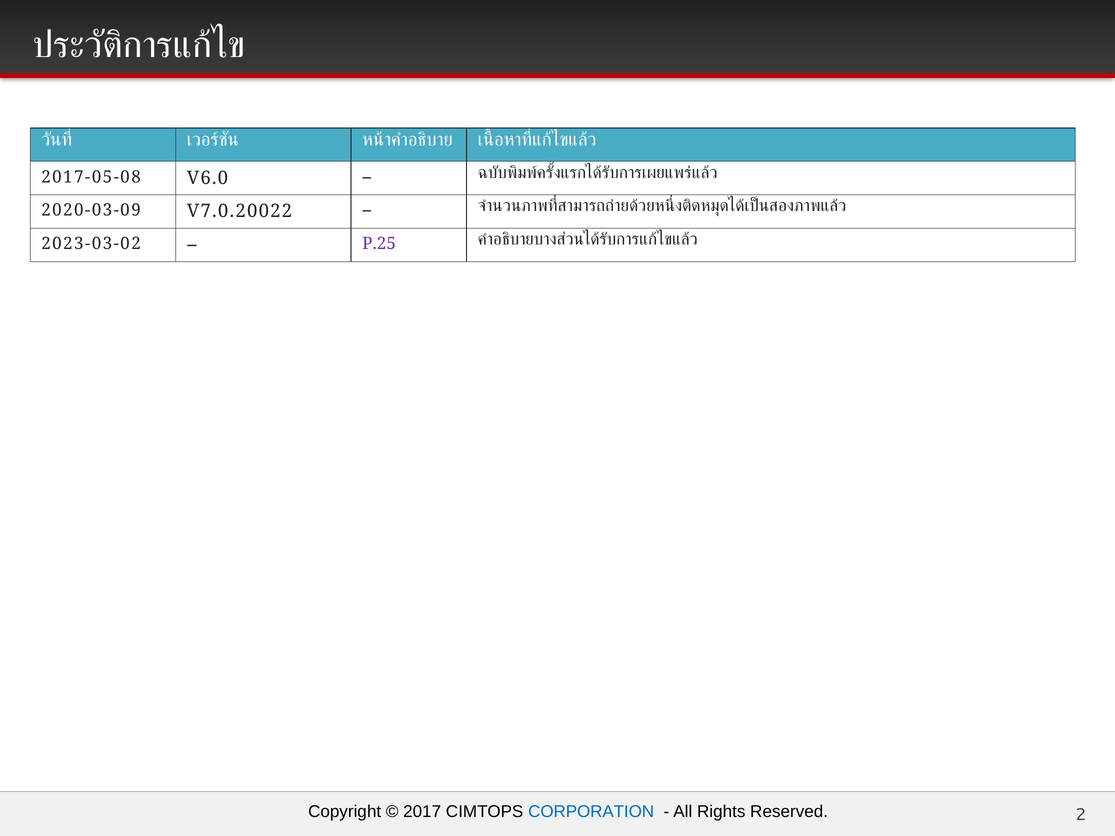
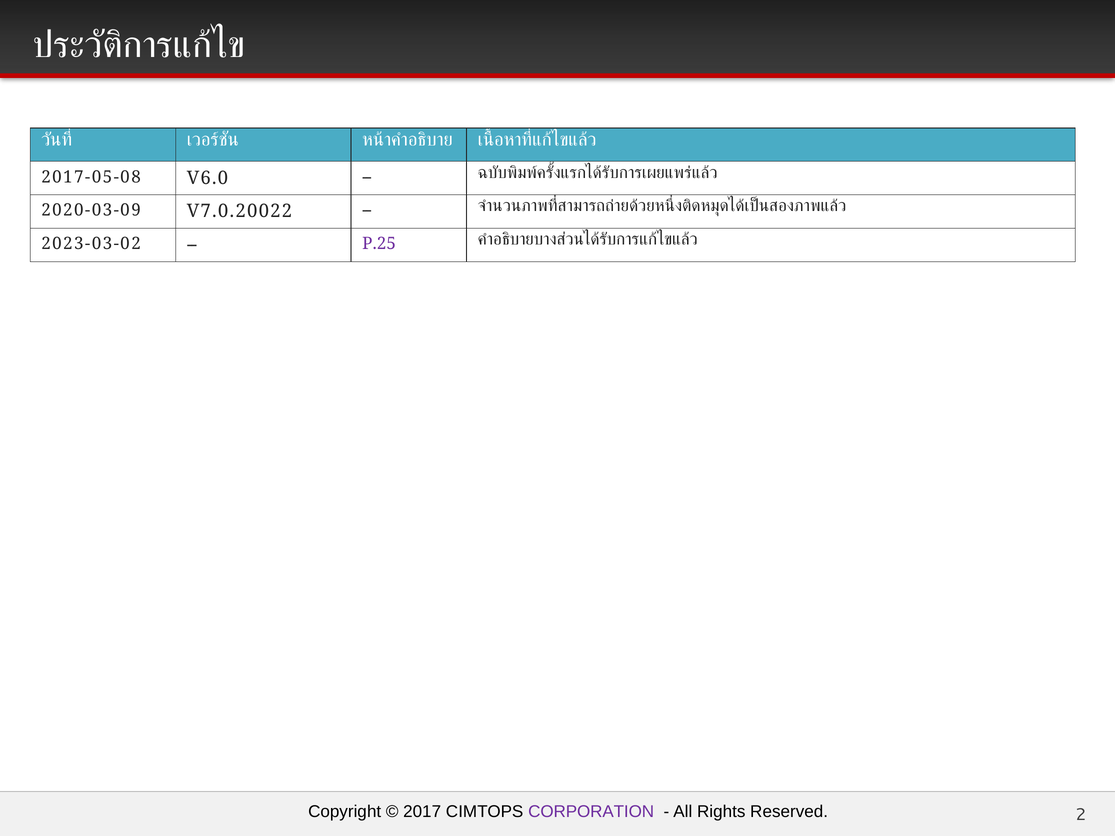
CORPORATION colour: blue -> purple
